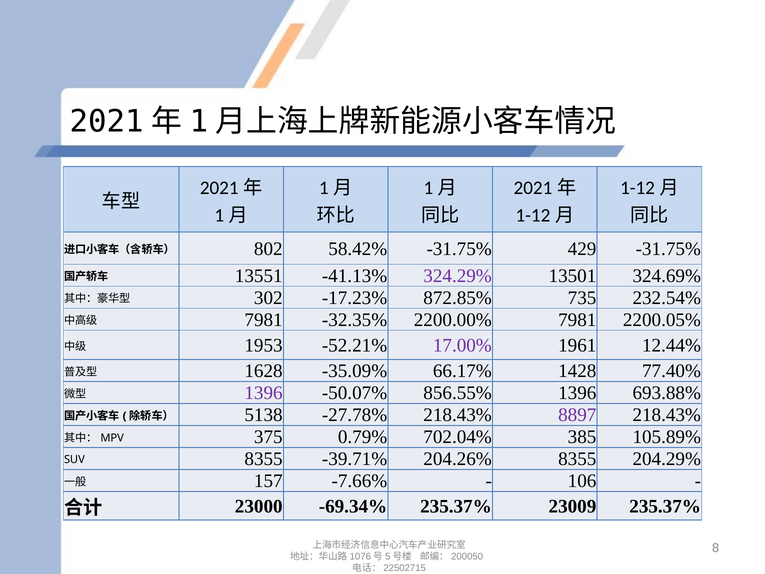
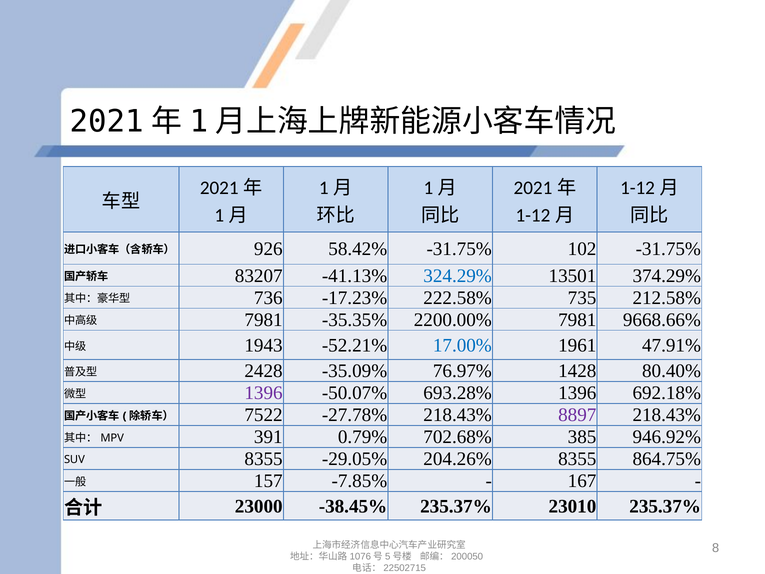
802: 802 -> 926
429: 429 -> 102
13551: 13551 -> 83207
324.29% colour: purple -> blue
324.69%: 324.69% -> 374.29%
302: 302 -> 736
872.85%: 872.85% -> 222.58%
232.54%: 232.54% -> 212.58%
-32.35%: -32.35% -> -35.35%
2200.05%: 2200.05% -> 9668.66%
1953: 1953 -> 1943
17.00% colour: purple -> blue
12.44%: 12.44% -> 47.91%
1628: 1628 -> 2428
66.17%: 66.17% -> 76.97%
77.40%: 77.40% -> 80.40%
856.55%: 856.55% -> 693.28%
693.88%: 693.88% -> 692.18%
5138: 5138 -> 7522
375: 375 -> 391
702.04%: 702.04% -> 702.68%
105.89%: 105.89% -> 946.92%
-39.71%: -39.71% -> -29.05%
204.29%: 204.29% -> 864.75%
-7.66%: -7.66% -> -7.85%
106: 106 -> 167
-69.34%: -69.34% -> -38.45%
23009: 23009 -> 23010
